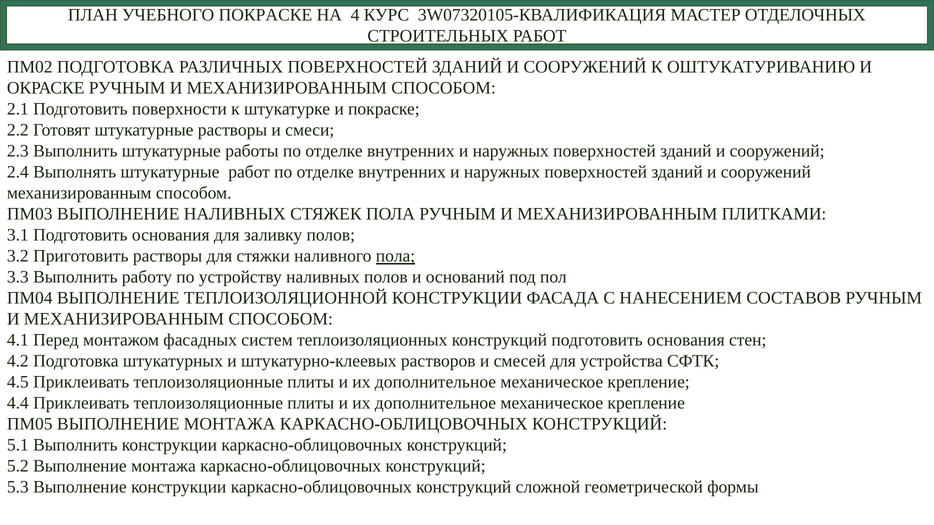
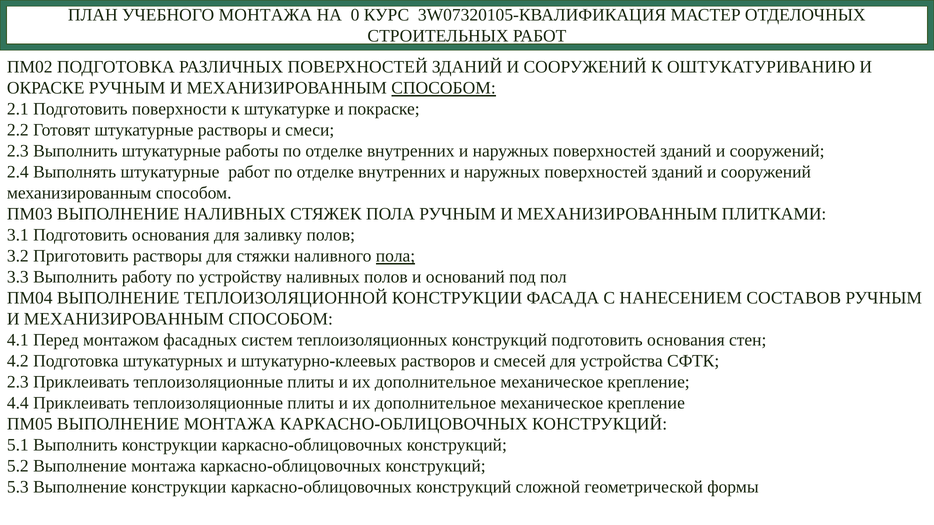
УЧЕБНОГО ПОКРАСКЕ: ПОКРАСКЕ -> МОНТАЖА
4: 4 -> 0
СПОСОБОМ at (444, 88) underline: none -> present
4.5 at (18, 382): 4.5 -> 2.3
